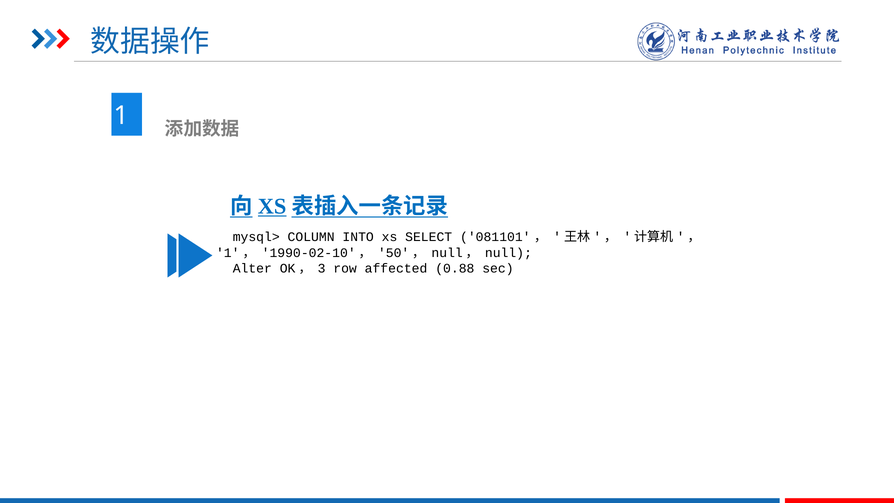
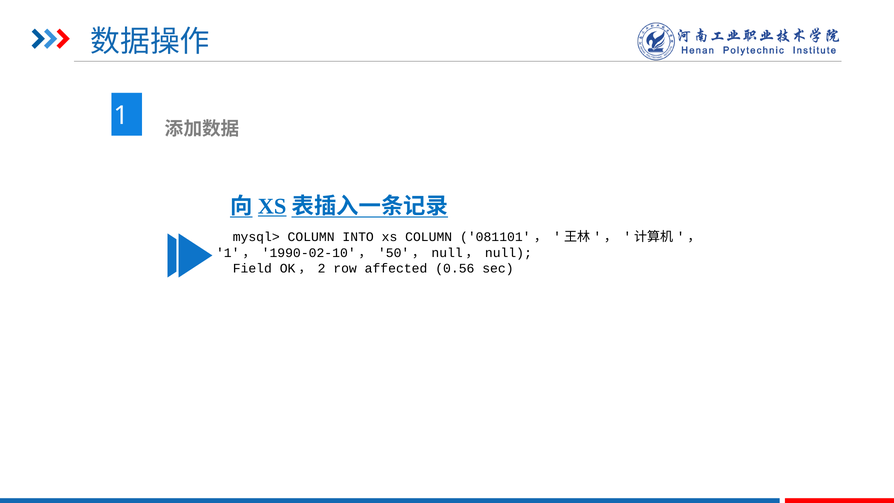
xs SELECT: SELECT -> COLUMN
Alter: Alter -> Field
3: 3 -> 2
0.88: 0.88 -> 0.56
